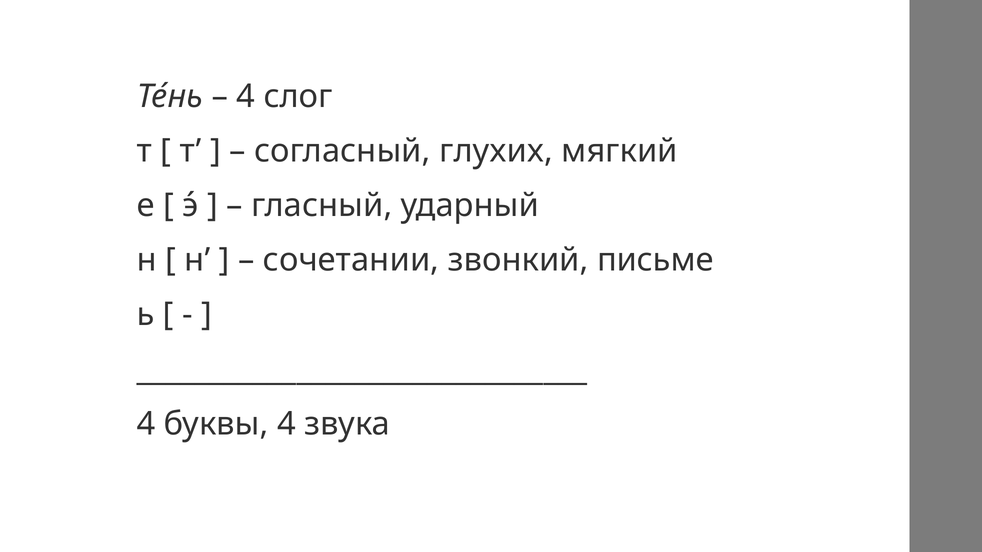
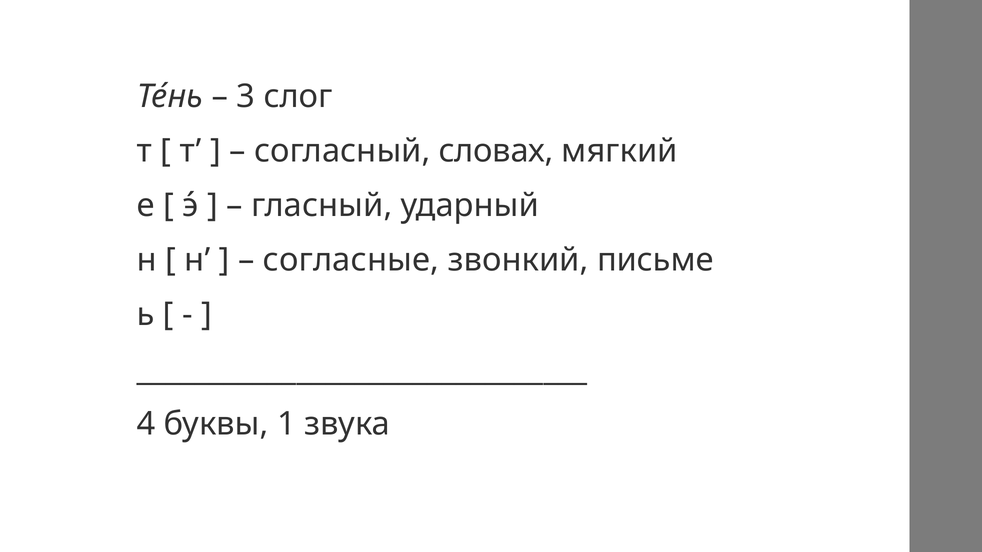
4 at (246, 96): 4 -> 3
глухих: глухих -> словах
сочетании: сочетании -> согласные
буквы 4: 4 -> 1
